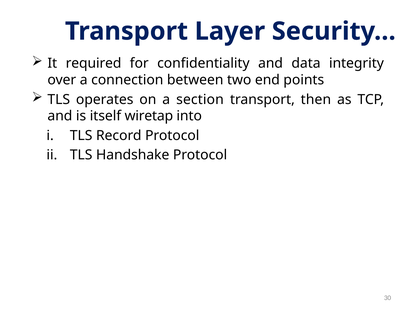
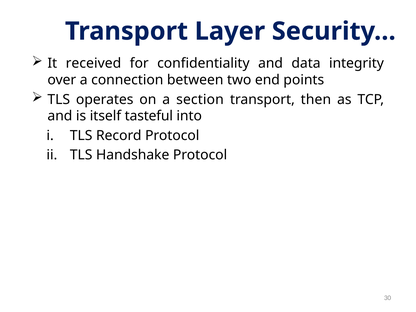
required: required -> received
wiretap: wiretap -> tasteful
